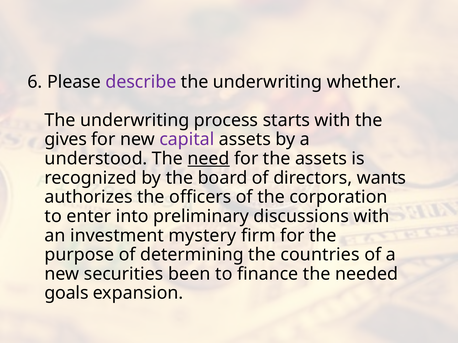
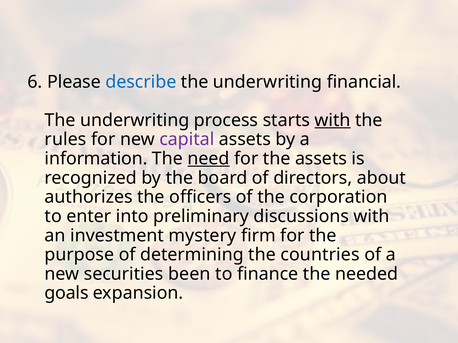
describe colour: purple -> blue
whether: whether -> financial
with at (333, 120) underline: none -> present
gives: gives -> rules
understood: understood -> information
wants: wants -> about
